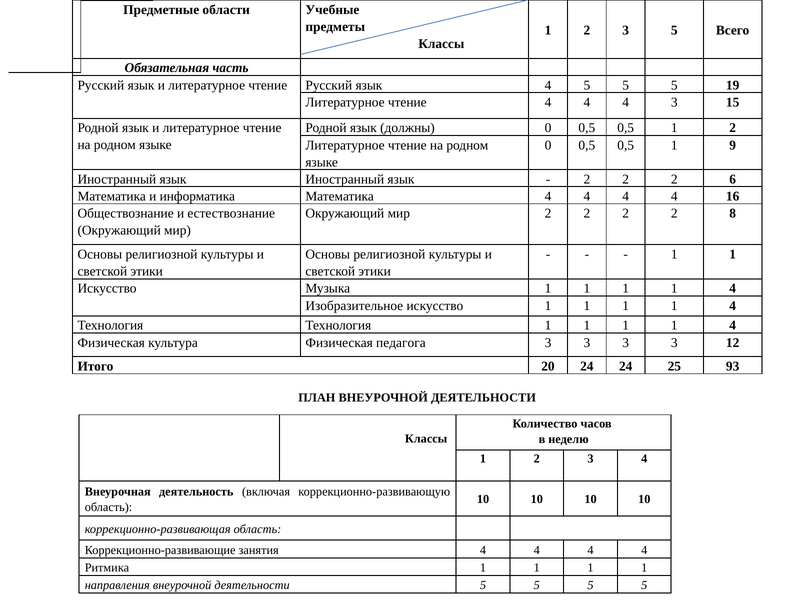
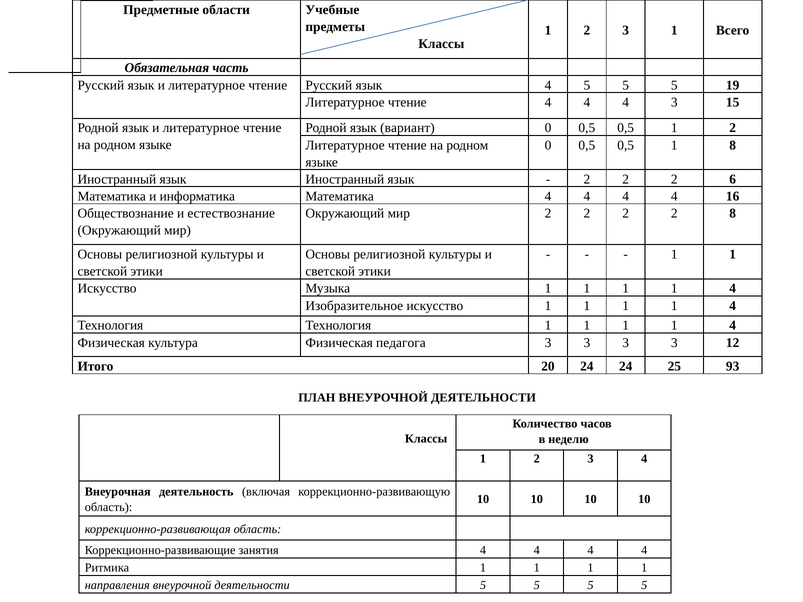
3 5: 5 -> 1
должны: должны -> вариант
1 9: 9 -> 8
